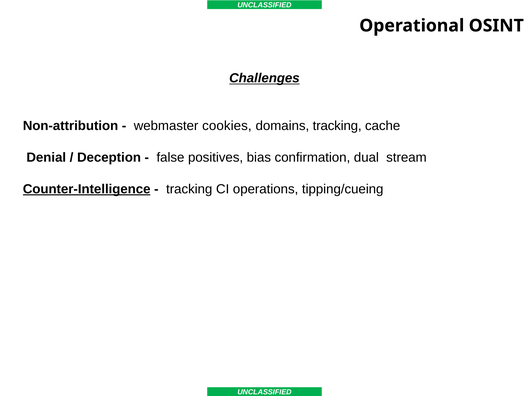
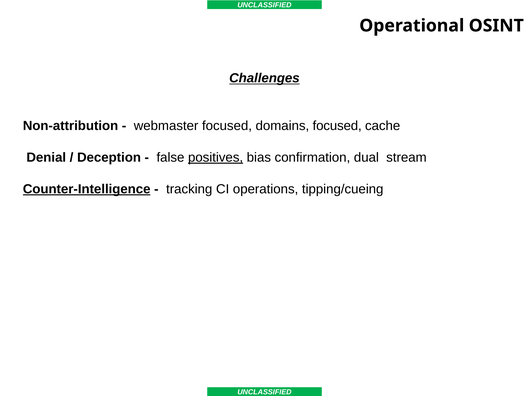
webmaster cookies: cookies -> focused
domains tracking: tracking -> focused
positives underline: none -> present
